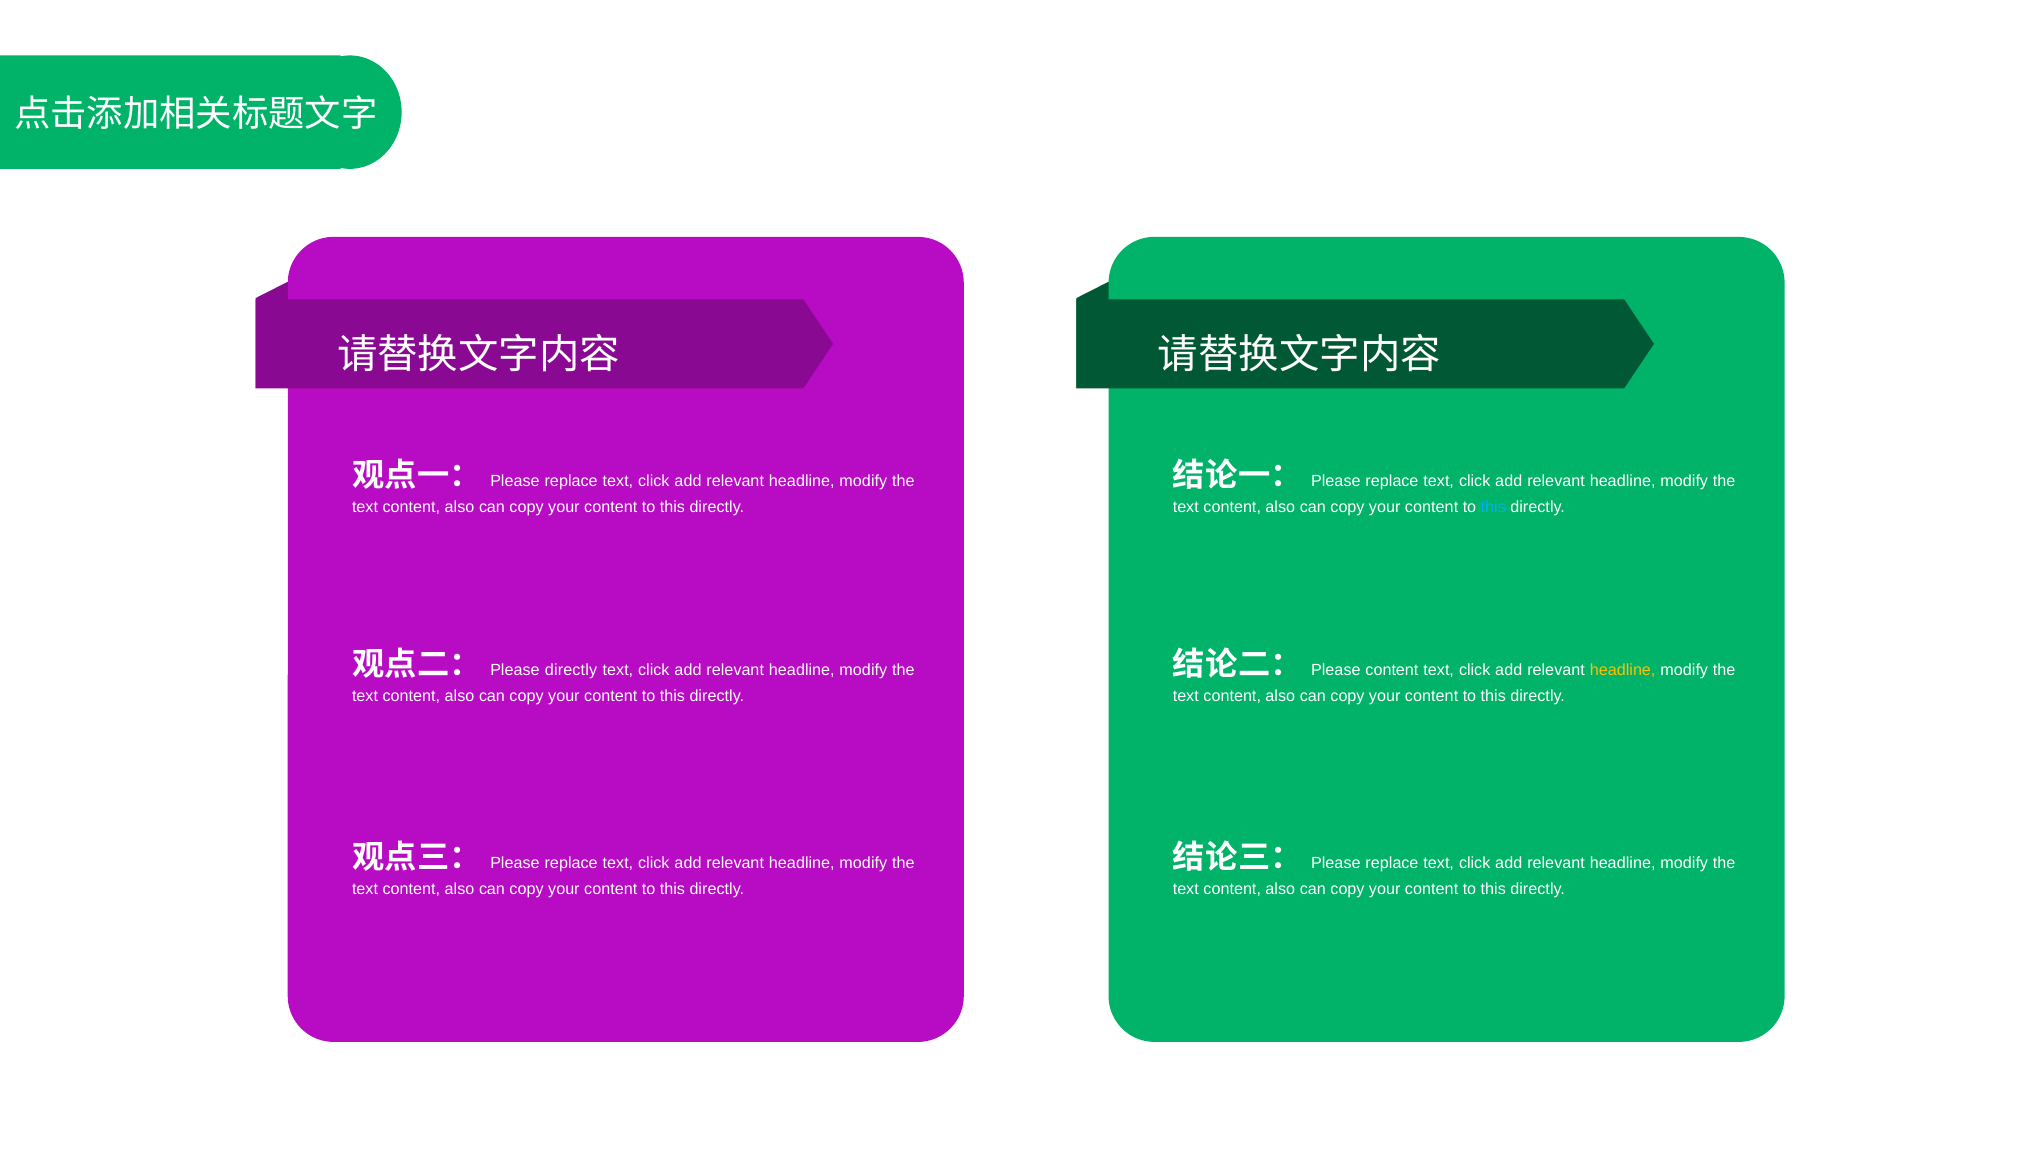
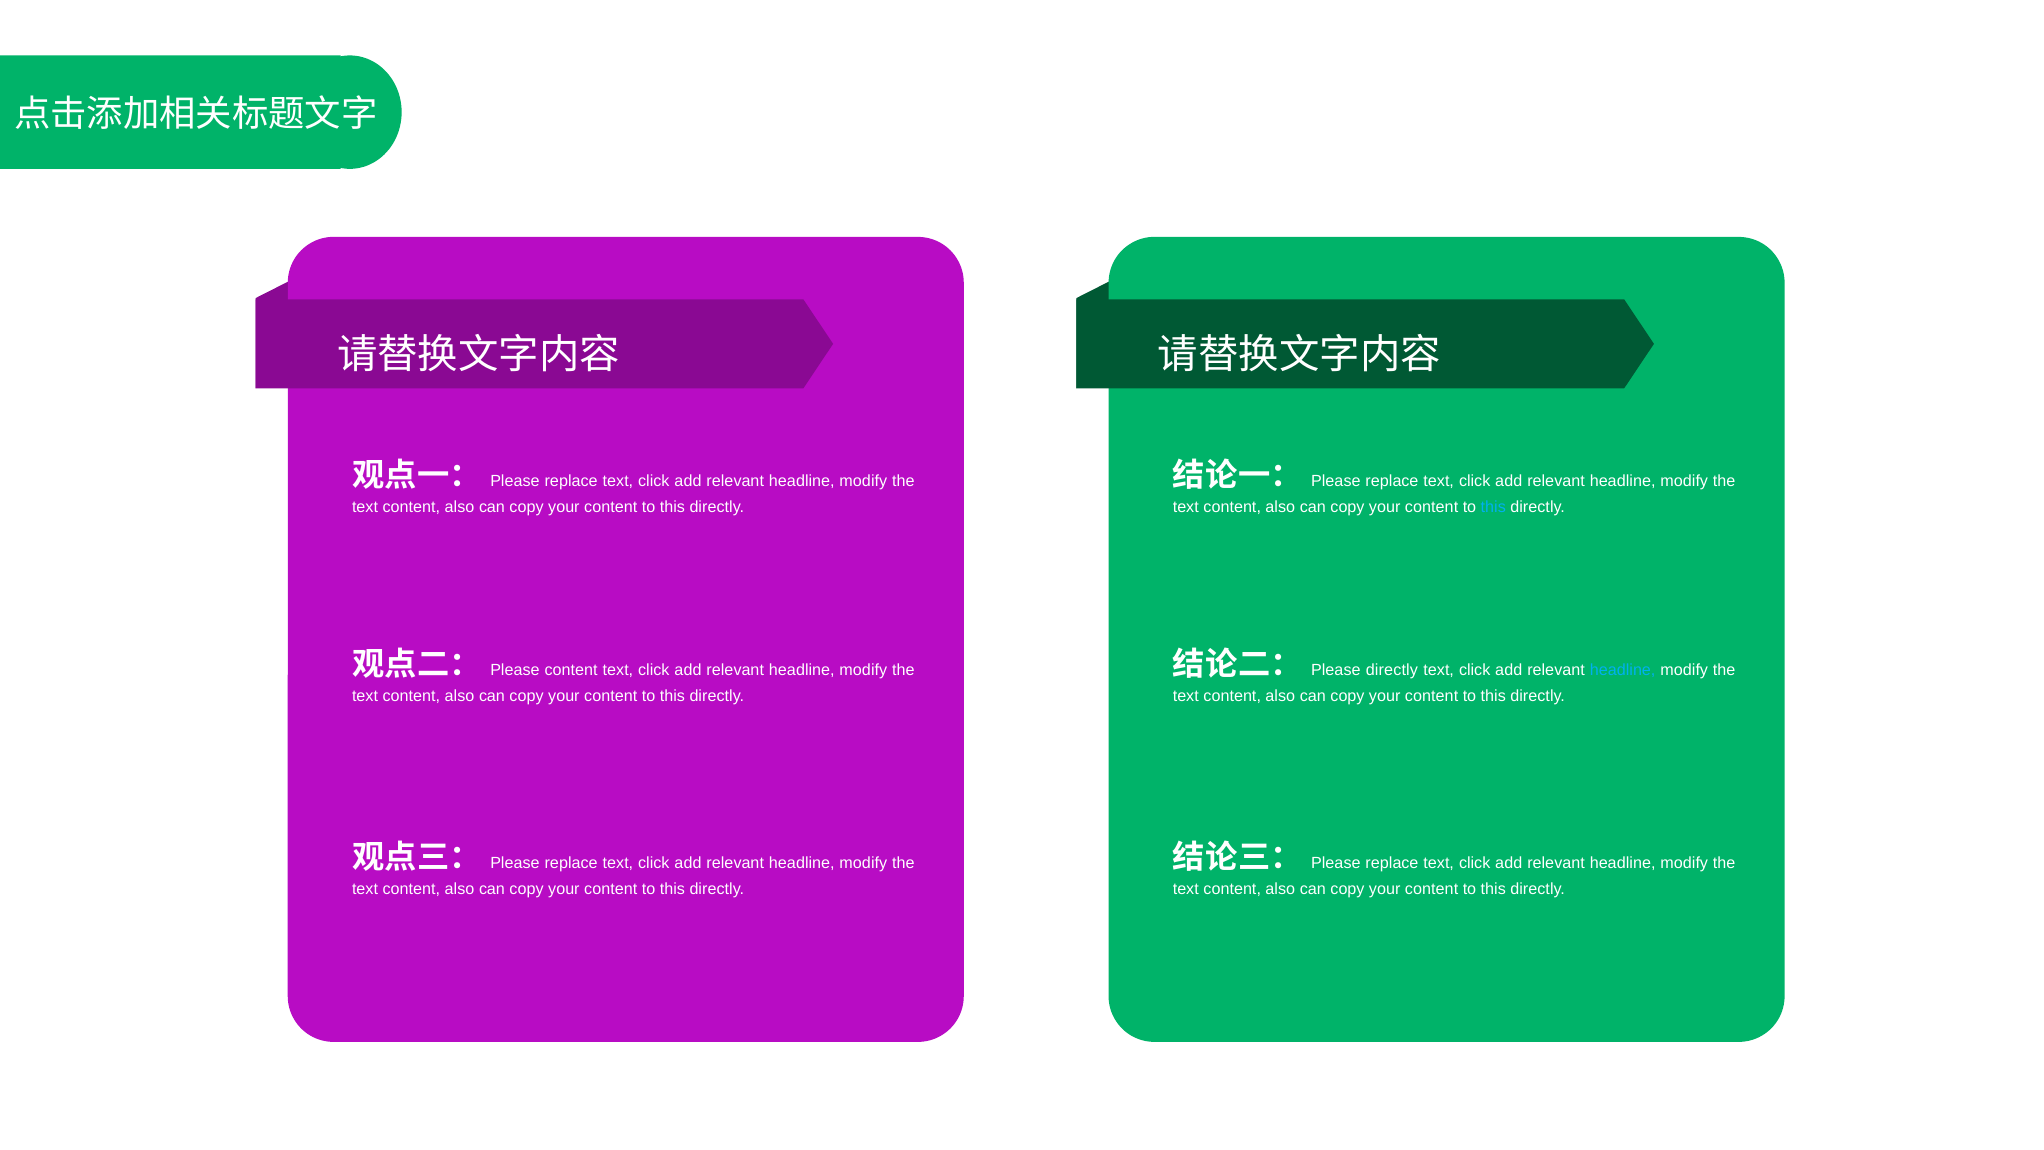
directly at (571, 670): directly -> content
content at (1392, 670): content -> directly
headline at (1623, 670) colour: yellow -> light blue
